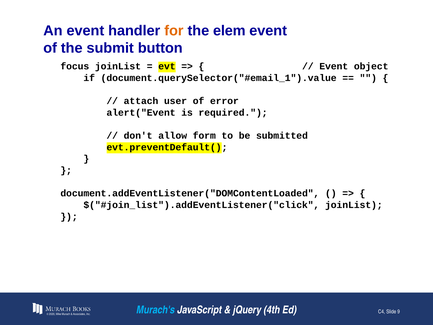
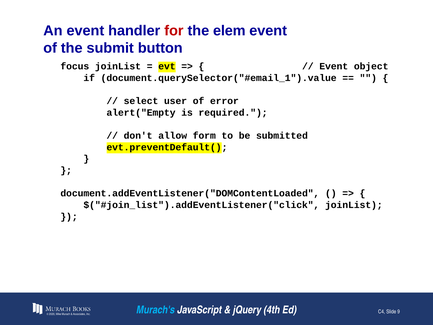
for colour: orange -> red
attach: attach -> select
alert("Event: alert("Event -> alert("Empty
